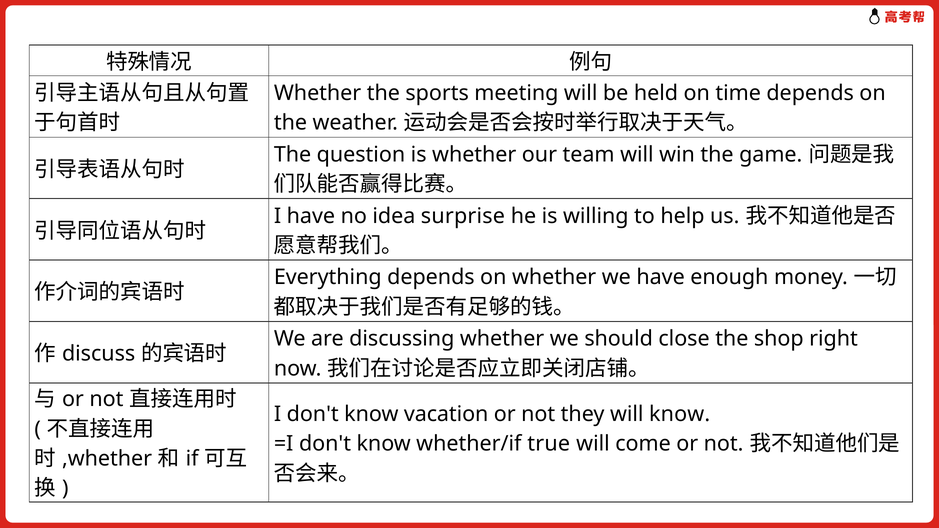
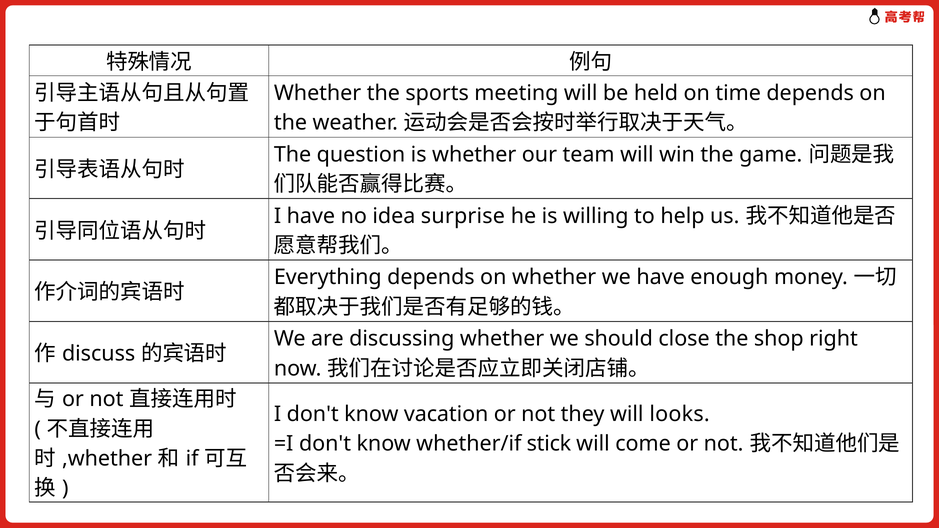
will know: know -> looks
true: true -> stick
